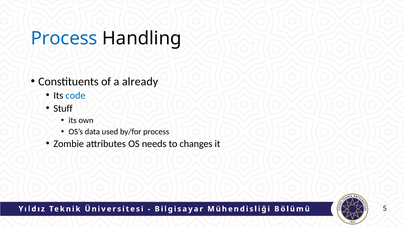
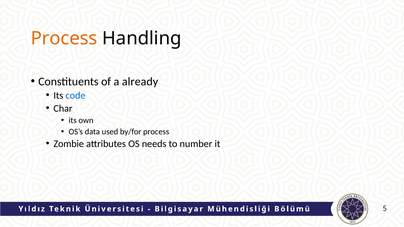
Process at (64, 38) colour: blue -> orange
Stuff: Stuff -> Char
changes: changes -> number
